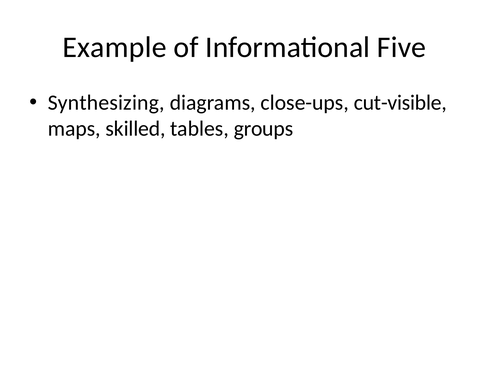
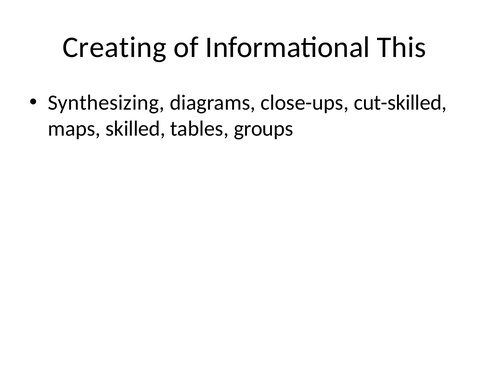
Example: Example -> Creating
Five: Five -> This
cut-visible: cut-visible -> cut-skilled
